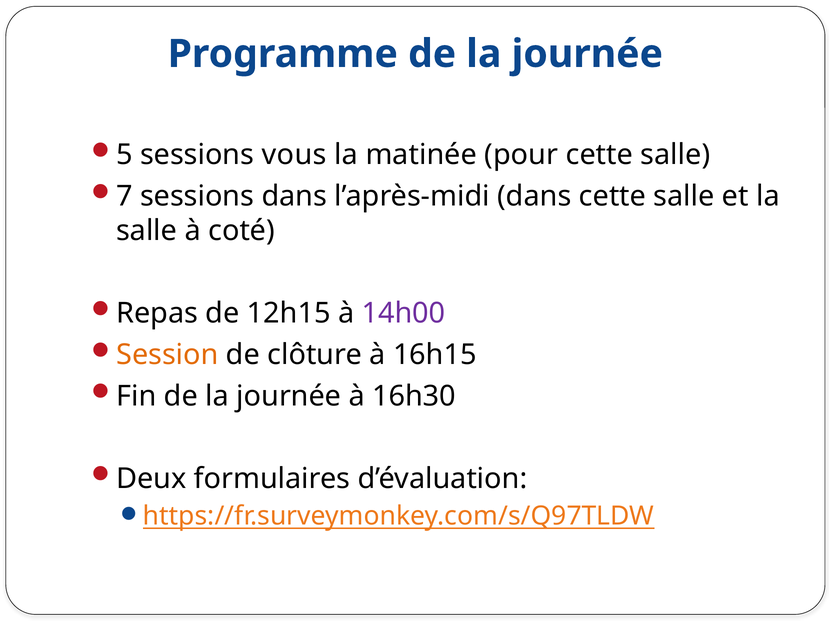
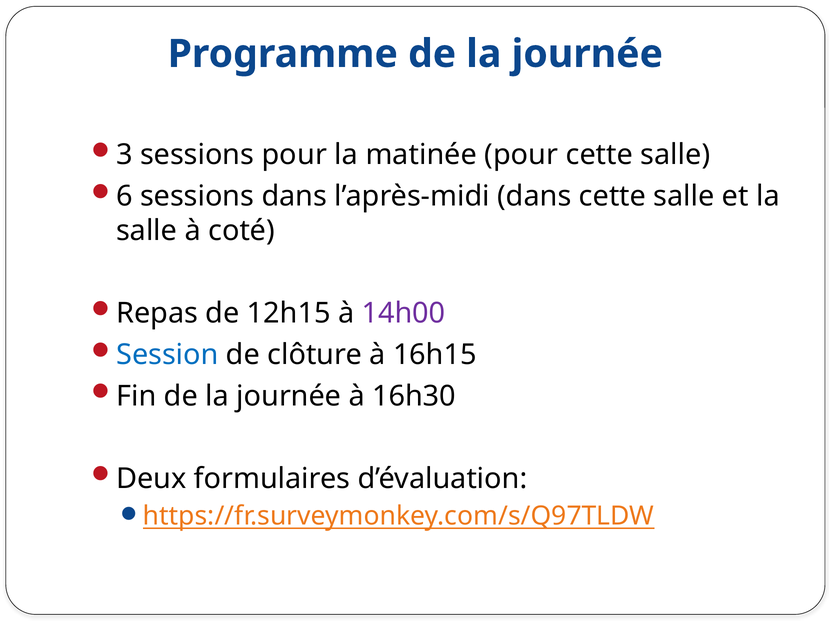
5: 5 -> 3
sessions vous: vous -> pour
7: 7 -> 6
Session colour: orange -> blue
